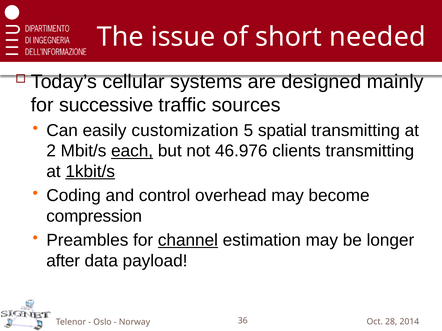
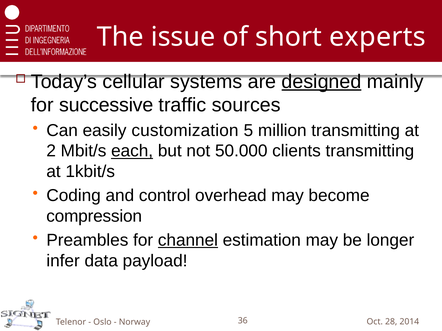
needed: needed -> experts
designed underline: none -> present
spatial: spatial -> million
46.976: 46.976 -> 50.000
1kbit/s underline: present -> none
after: after -> infer
